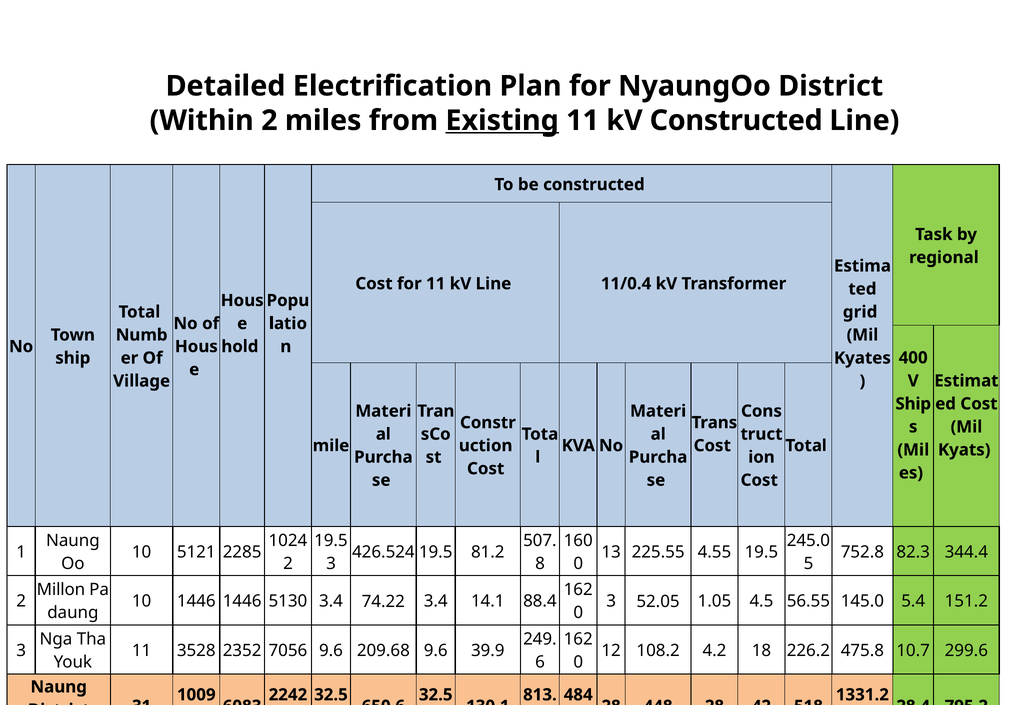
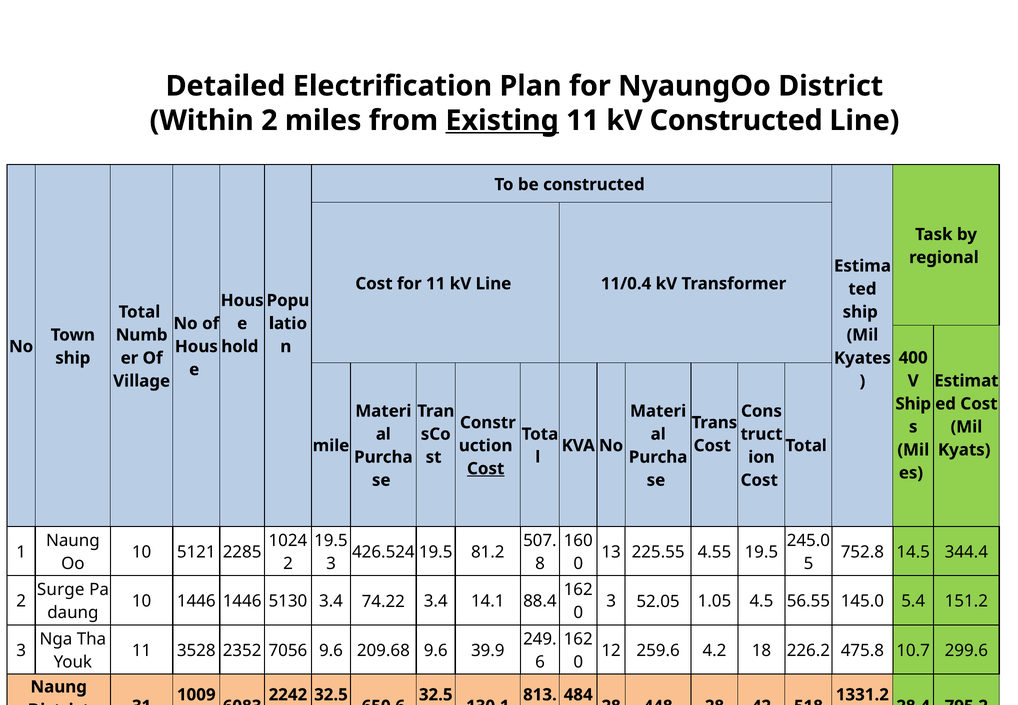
grid at (860, 312): grid -> ship
Cost at (486, 468) underline: none -> present
82.3: 82.3 -> 14.5
Millon: Millon -> Surge
108.2: 108.2 -> 259.6
